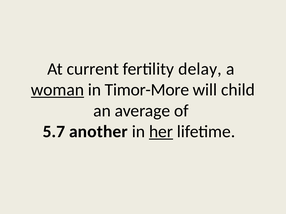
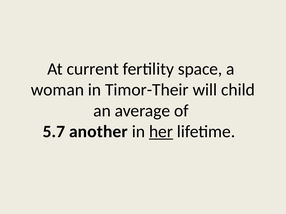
delay: delay -> space
woman underline: present -> none
Timor-More: Timor-More -> Timor-Their
